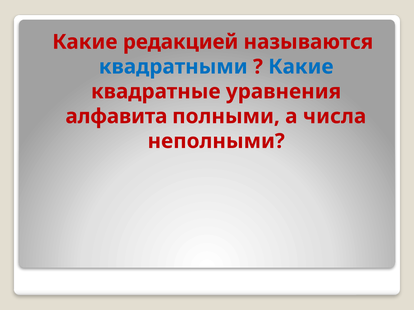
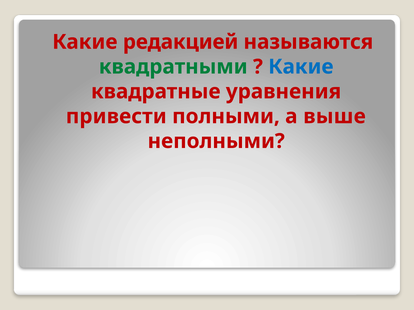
квадратными colour: blue -> green
алфавита: алфавита -> привести
числа: числа -> выше
